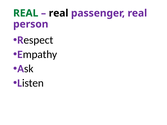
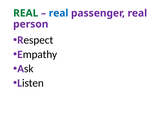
real at (59, 13) colour: black -> blue
